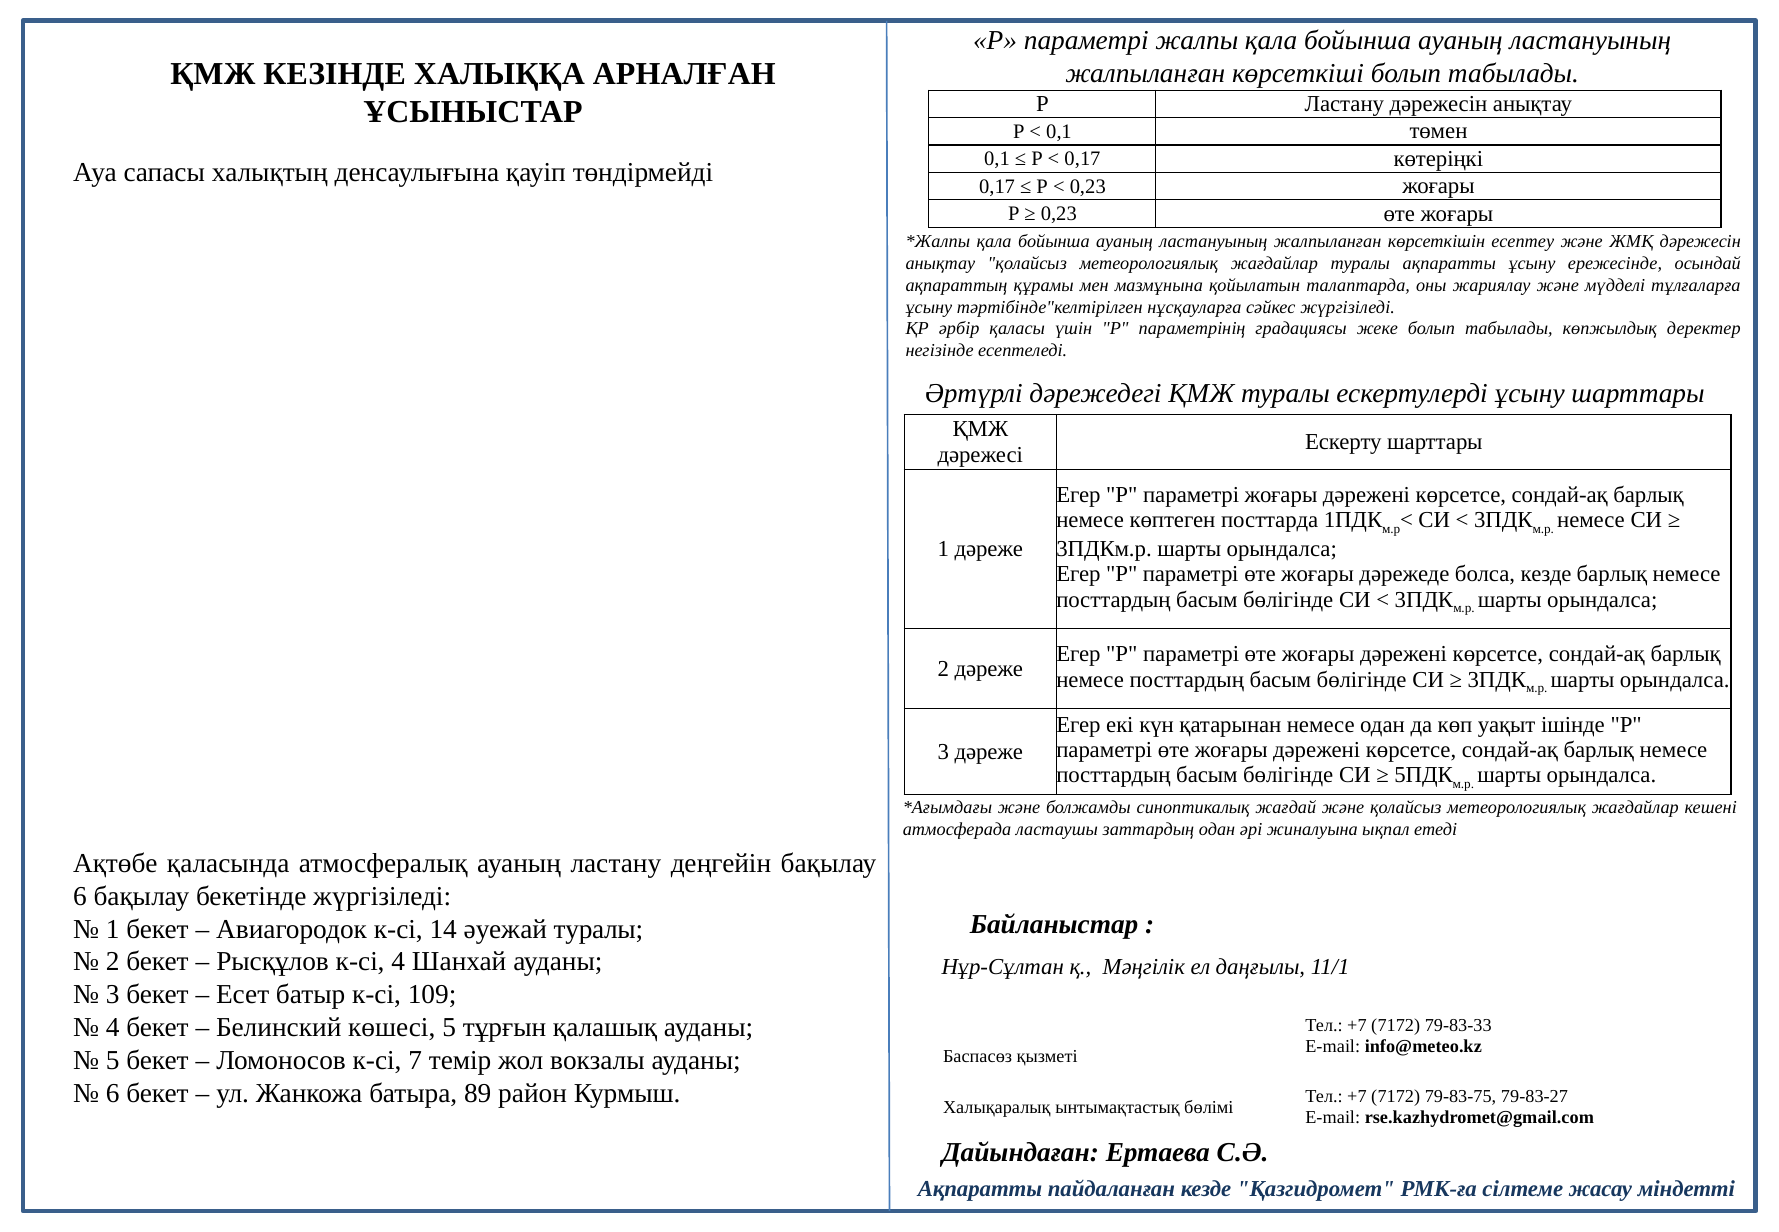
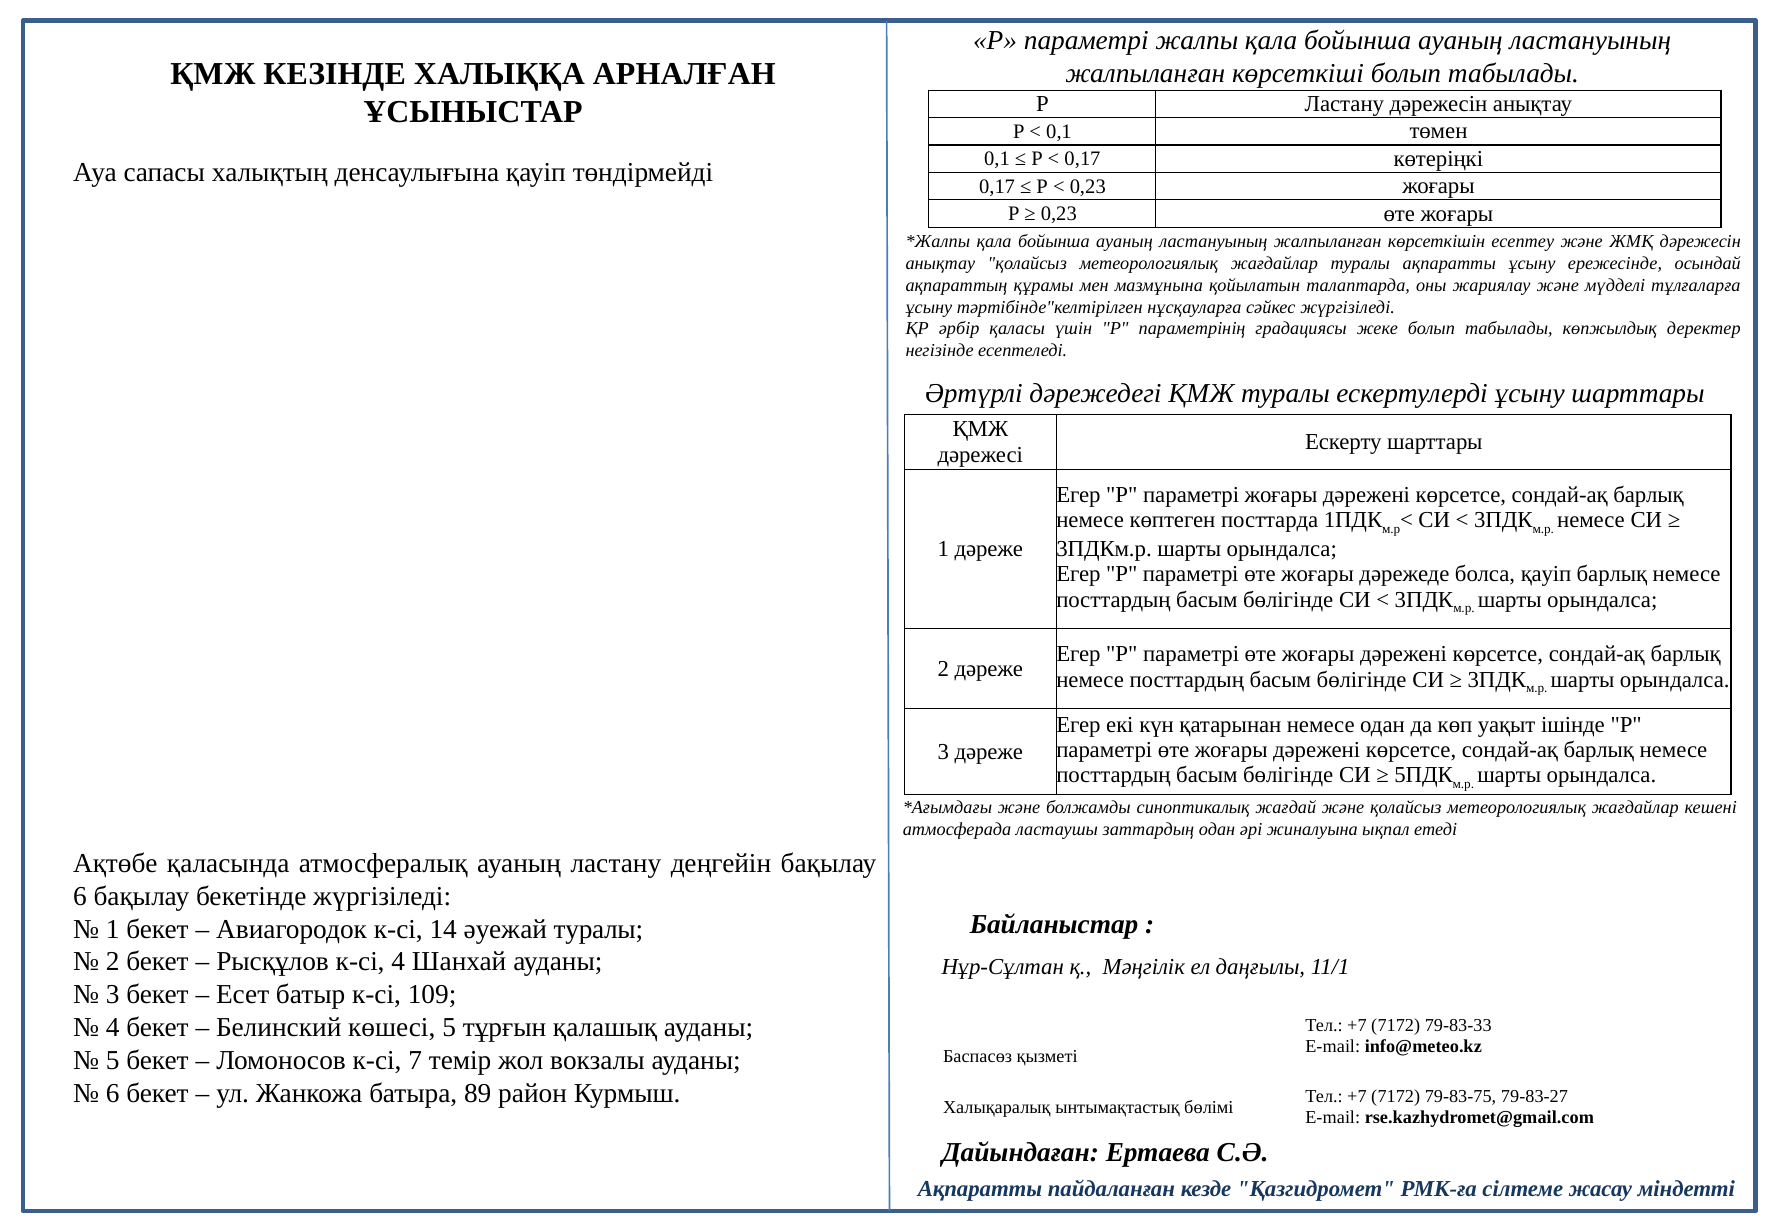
болса кезде: кезде -> қауіп
